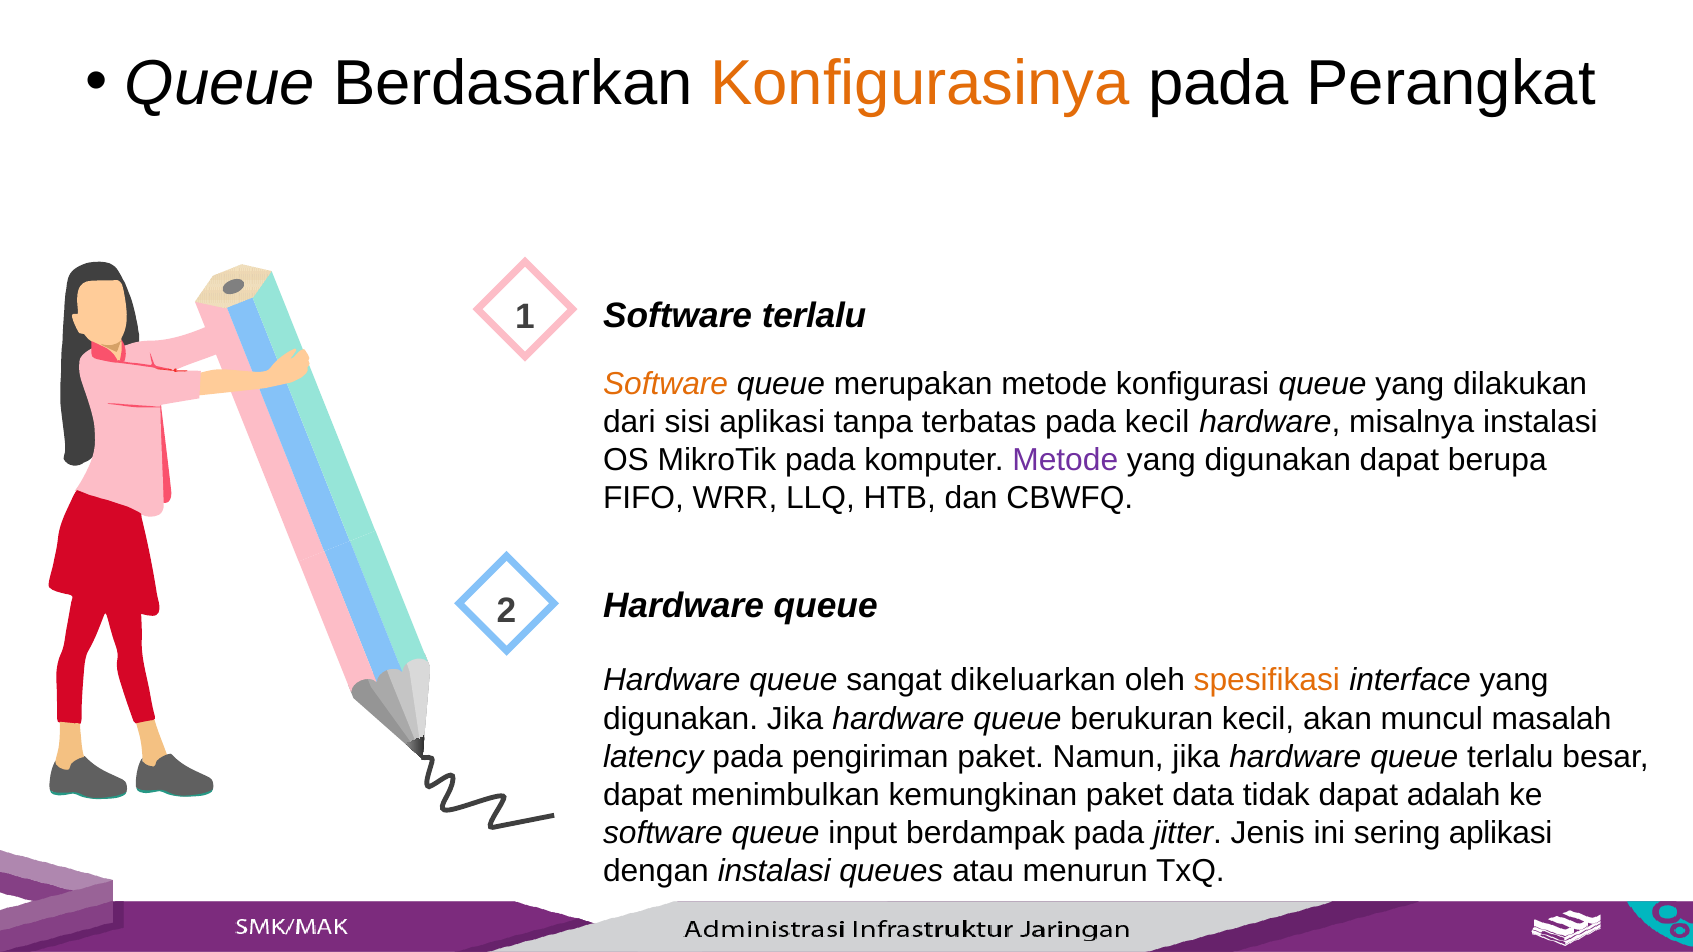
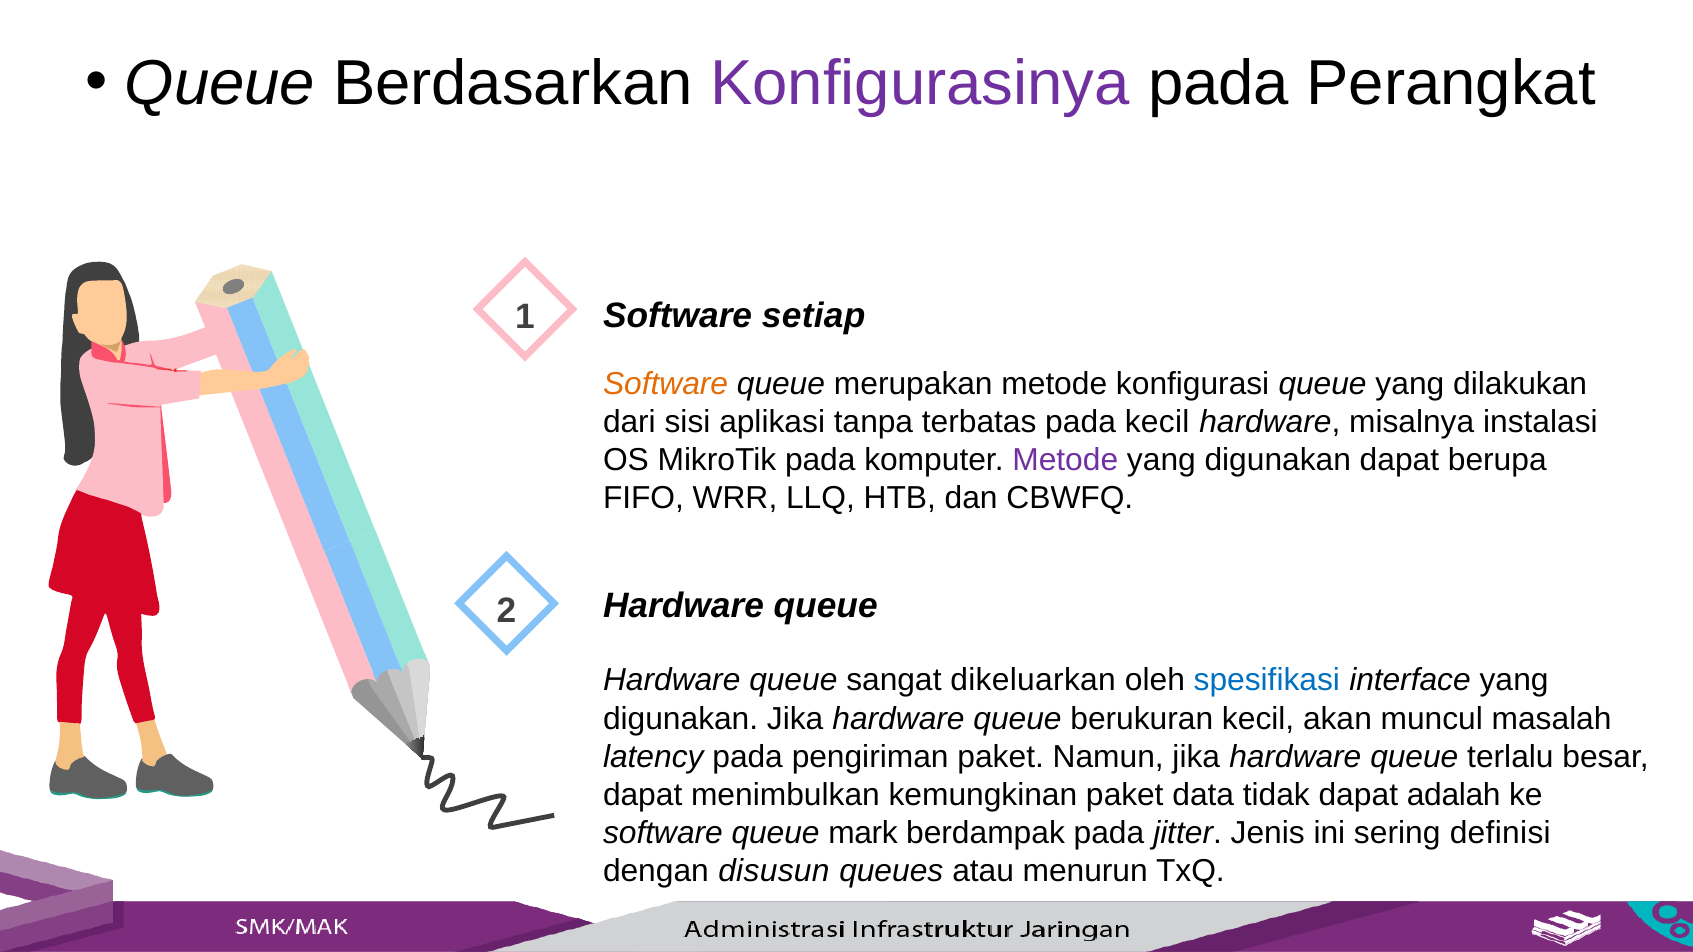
Konfigurasinya colour: orange -> purple
Software terlalu: terlalu -> setiap
spesifikasi colour: orange -> blue
input: input -> mark
sering aplikasi: aplikasi -> definisi
dengan instalasi: instalasi -> disusun
